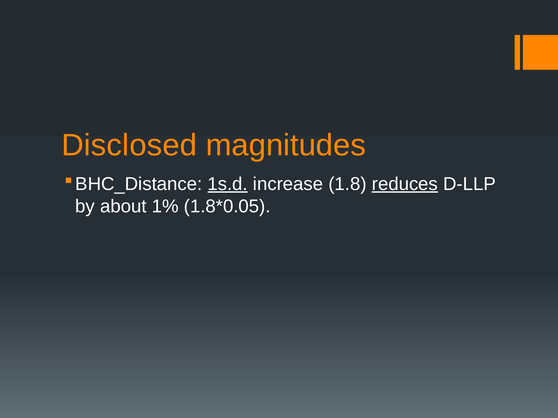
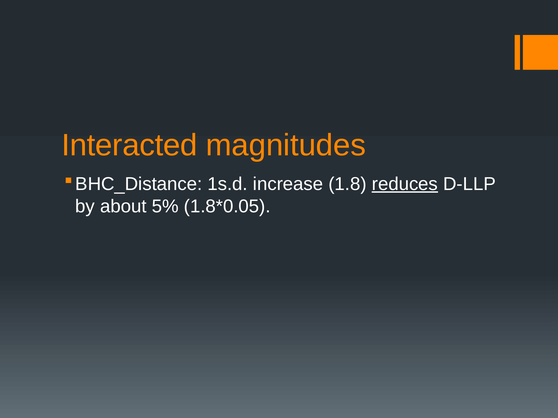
Disclosed: Disclosed -> Interacted
1s.d underline: present -> none
1%: 1% -> 5%
